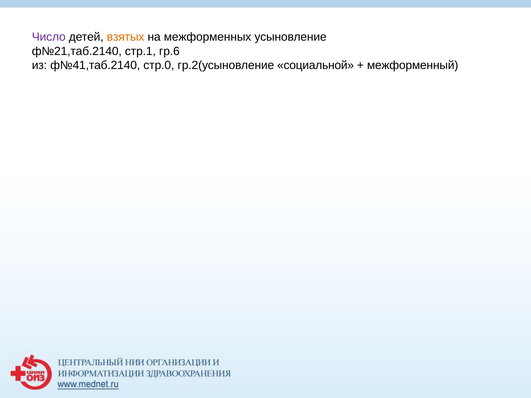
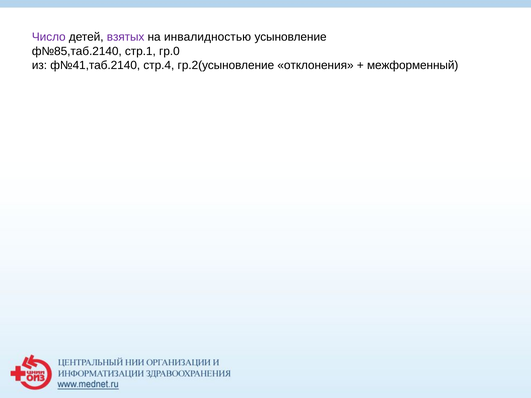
взятых colour: orange -> purple
межформенных: межформенных -> инвалидностью
ф№21,таб.2140: ф№21,таб.2140 -> ф№85,таб.2140
гр.6: гр.6 -> гр.0
стр.0: стр.0 -> стр.4
социальной: социальной -> отклонения
